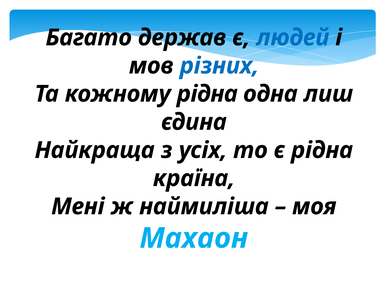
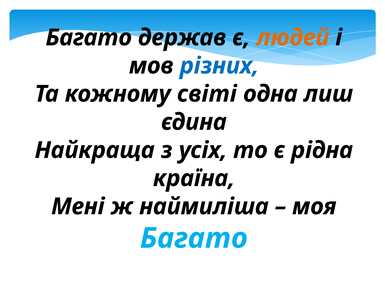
людей colour: blue -> orange
кожному рідна: рідна -> світі
Махаон at (194, 239): Махаон -> Багато
